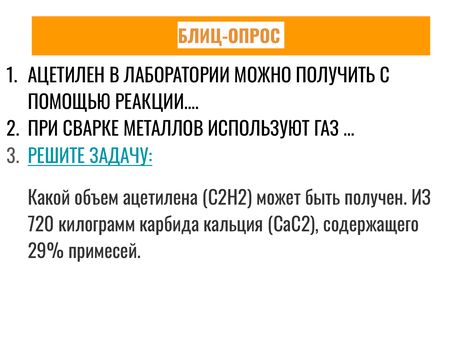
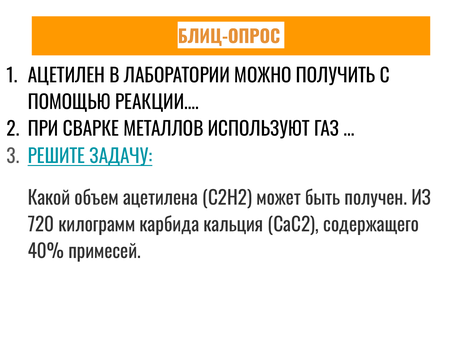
29%: 29% -> 40%
